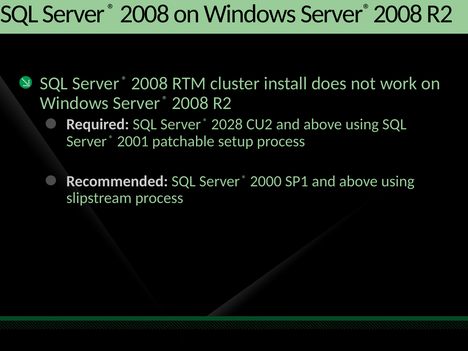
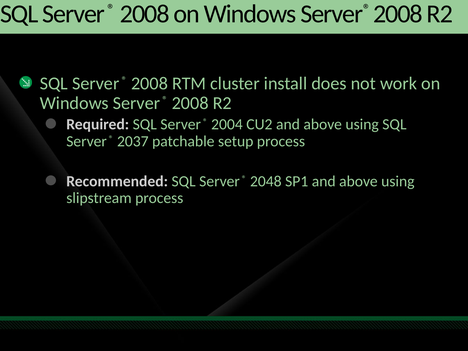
2028: 2028 -> 2004
2001: 2001 -> 2037
2000: 2000 -> 2048
